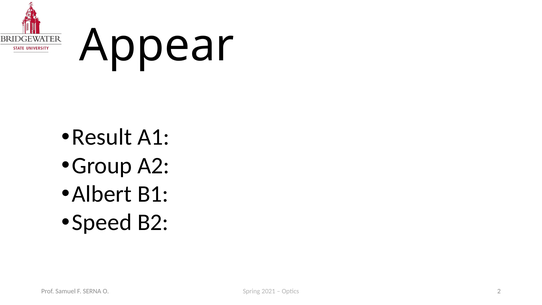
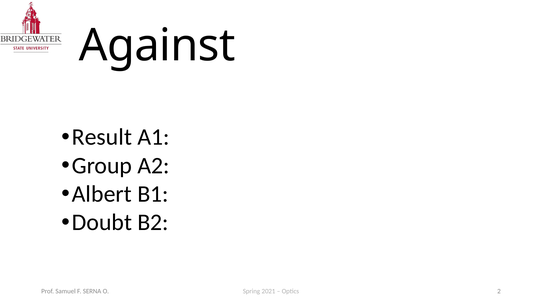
Appear: Appear -> Against
Speed: Speed -> Doubt
